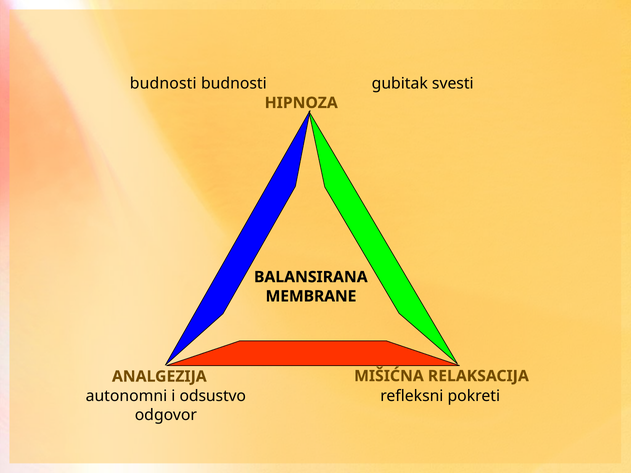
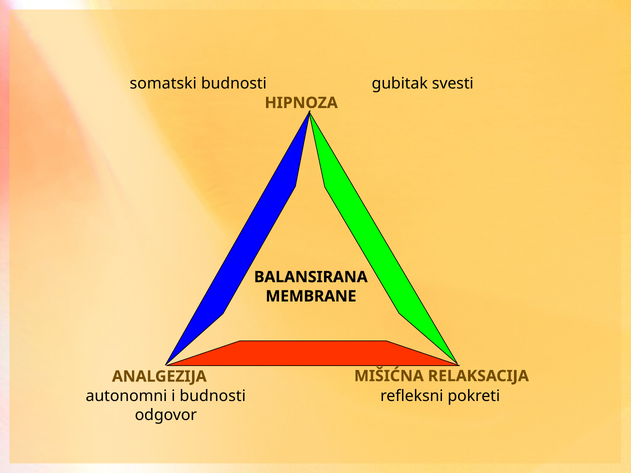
budnosti at (163, 83): budnosti -> somatski
i odsustvo: odsustvo -> budnosti
